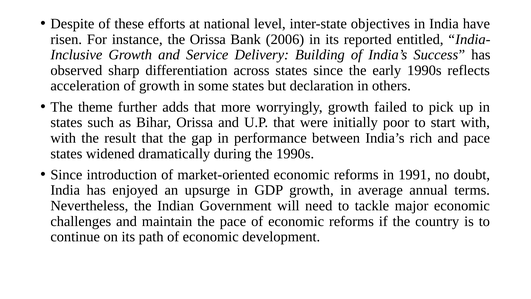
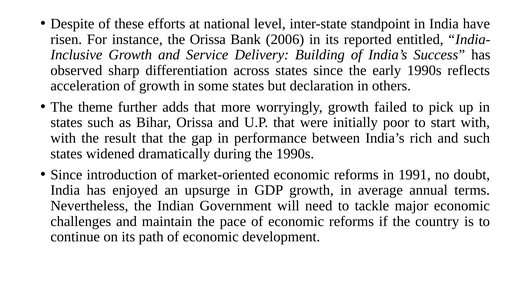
objectives: objectives -> standpoint
and pace: pace -> such
